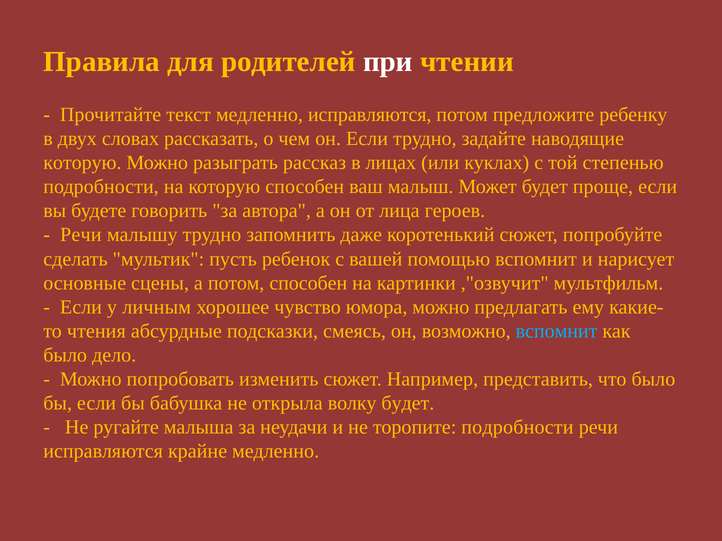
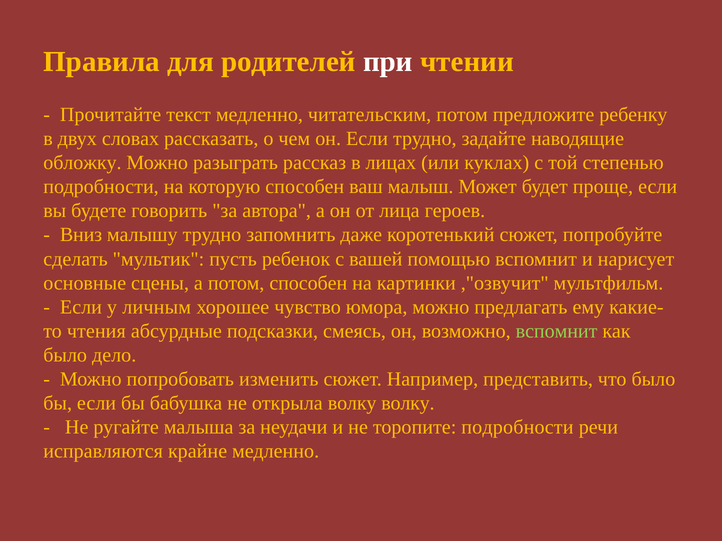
медленно исправляются: исправляются -> читательским
которую at (82, 163): которую -> обложку
Речи at (81, 235): Речи -> Вниз
вспомнит at (557, 331) colour: light blue -> light green
волку будет: будет -> волку
